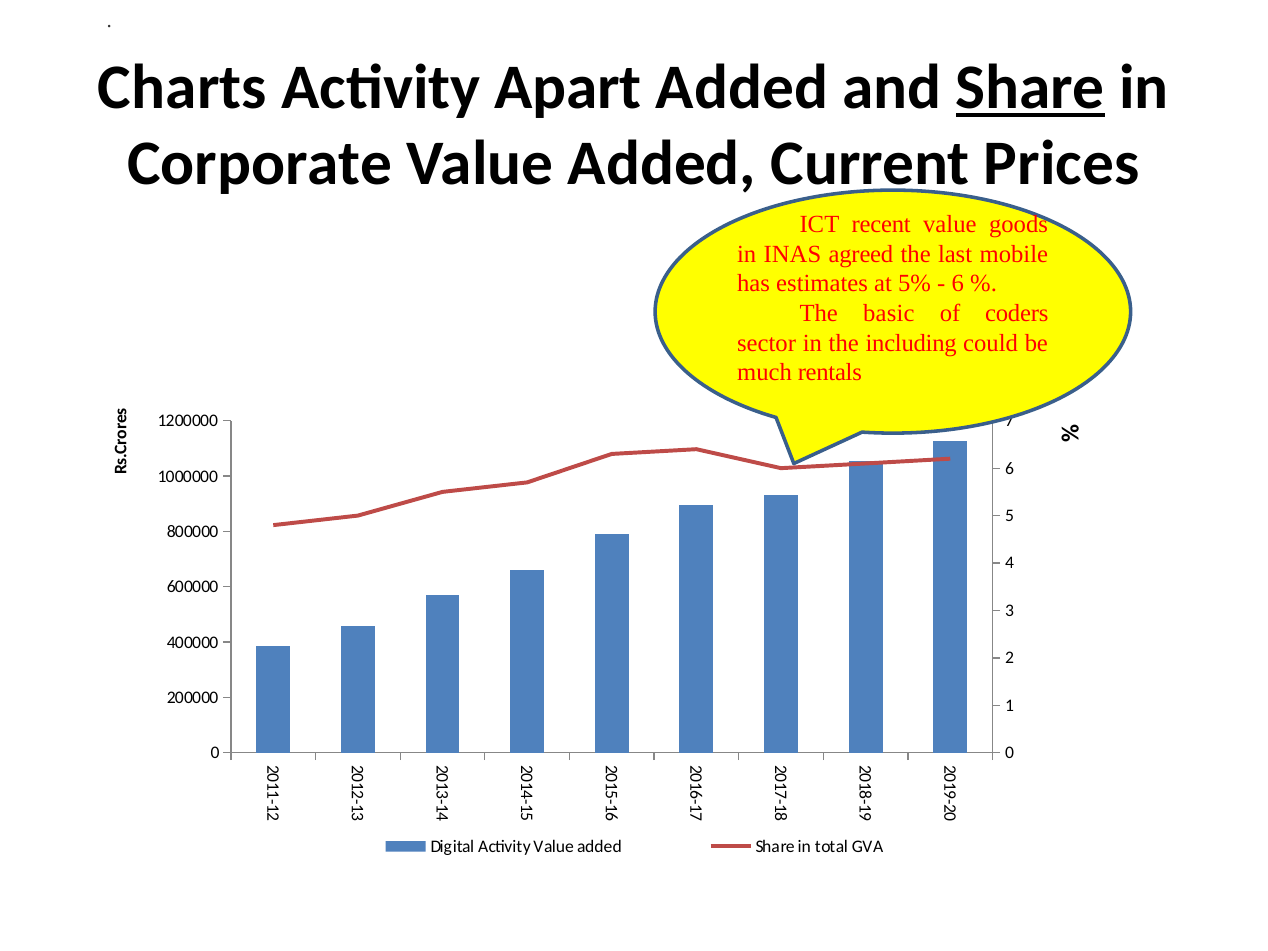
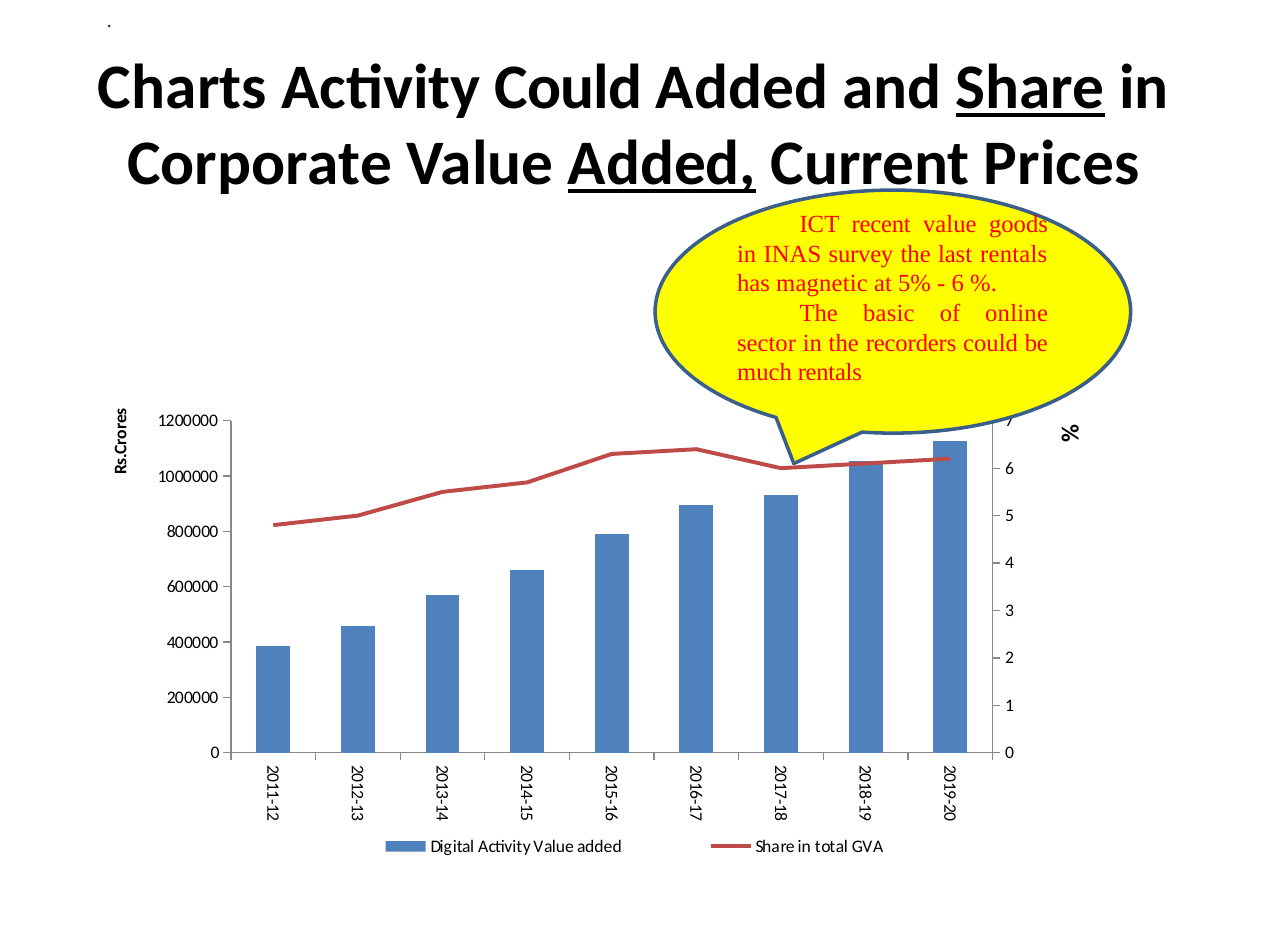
Activity Apart: Apart -> Could
Added at (662, 164) underline: none -> present
agreed: agreed -> survey
last mobile: mobile -> rentals
estimates: estimates -> magnetic
coders: coders -> online
including: including -> recorders
